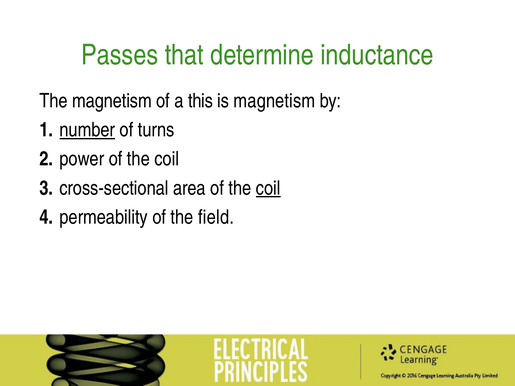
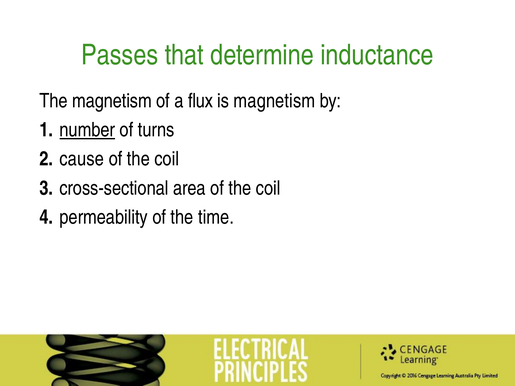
this: this -> flux
power: power -> cause
coil at (268, 188) underline: present -> none
field: field -> time
